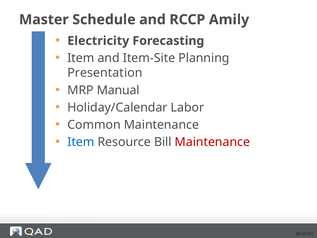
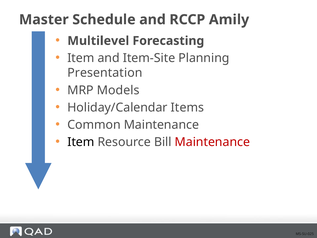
Electricity: Electricity -> Multilevel
Manual: Manual -> Models
Labor: Labor -> Items
Item at (81, 142) colour: blue -> black
